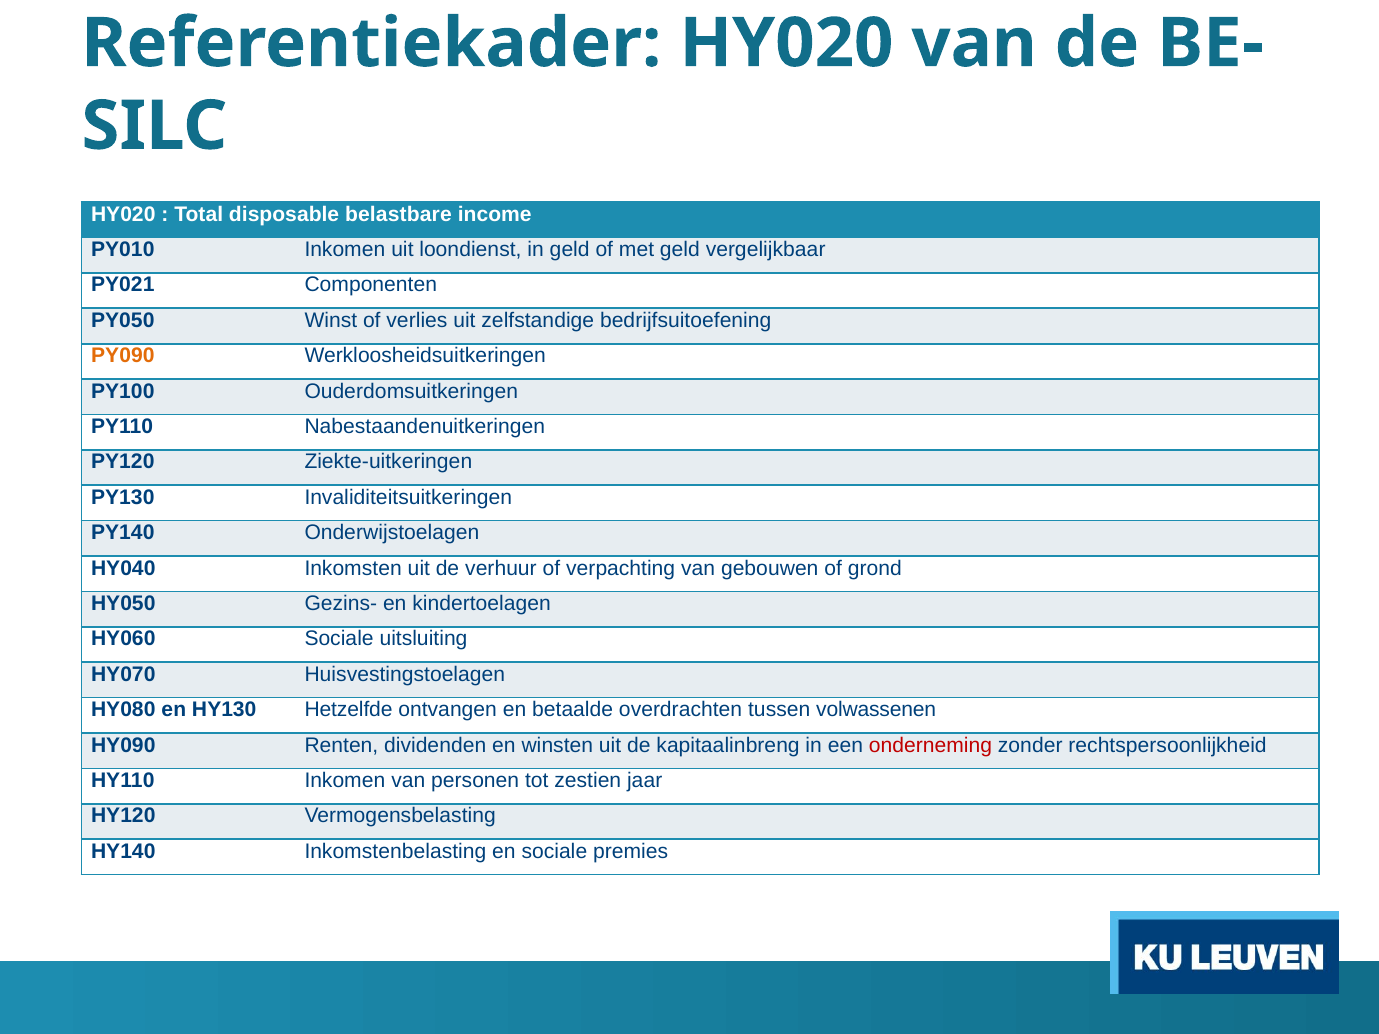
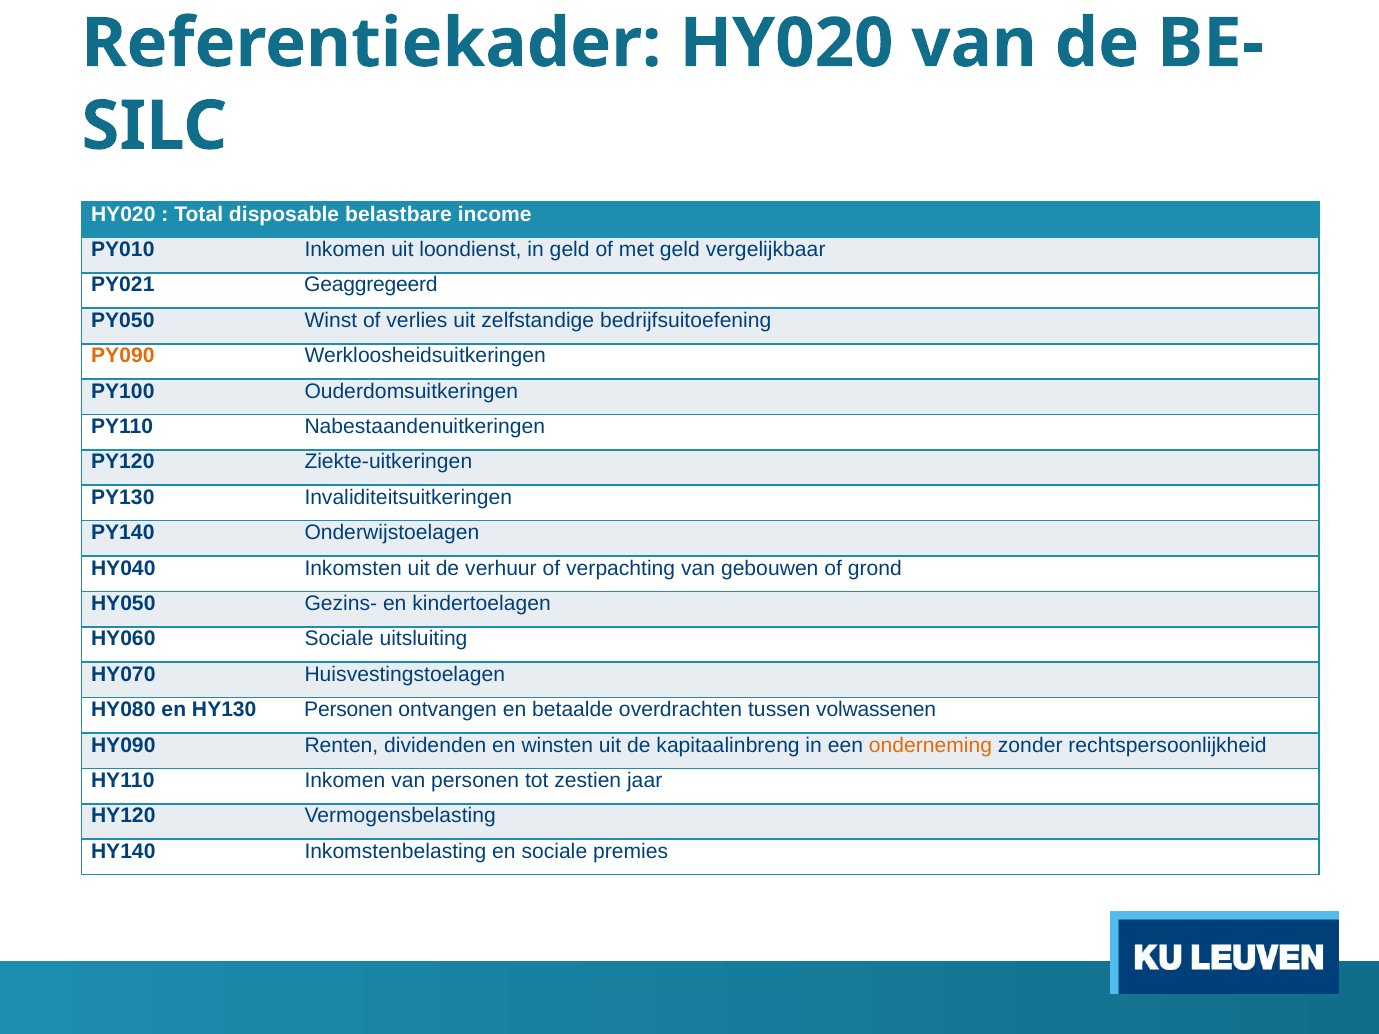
Componenten: Componenten -> Geaggregeerd
HY130 Hetzelfde: Hetzelfde -> Personen
onderneming colour: red -> orange
